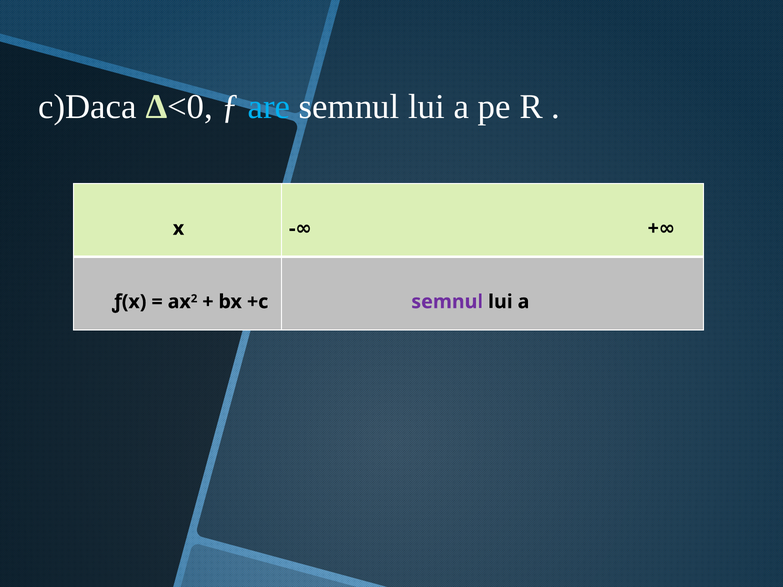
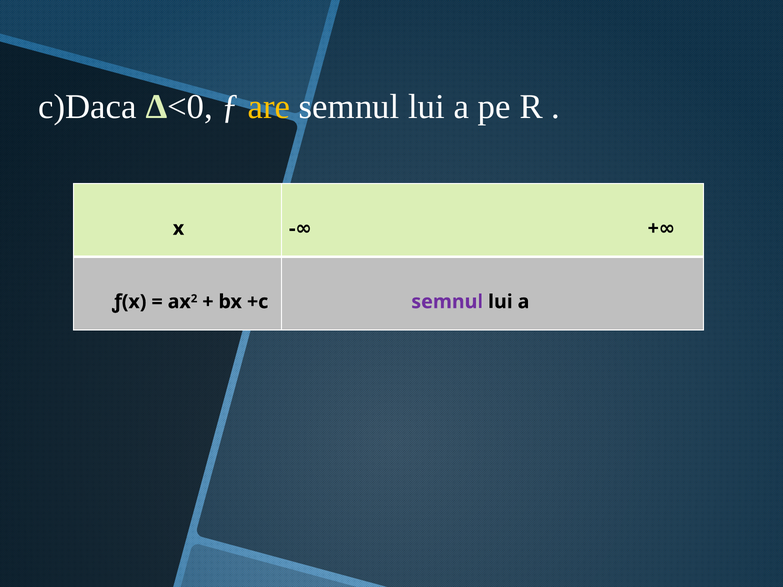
are colour: light blue -> yellow
